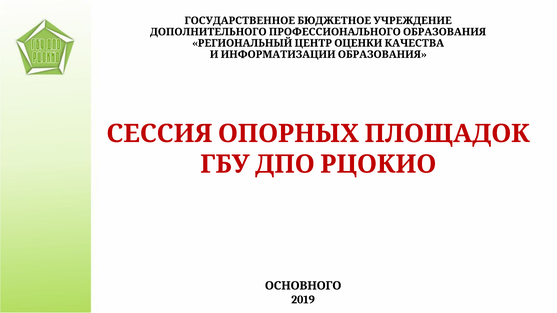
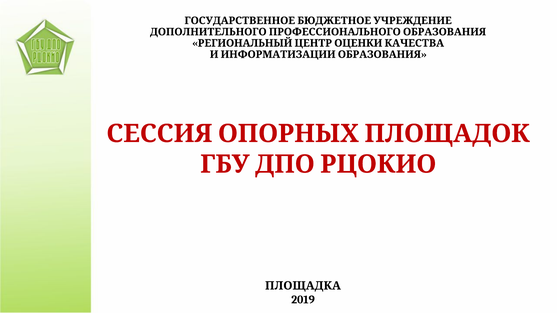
ОСНОВНОГО: ОСНОВНОГО -> ПЛОЩАДКА
